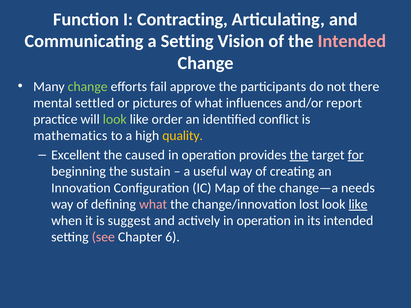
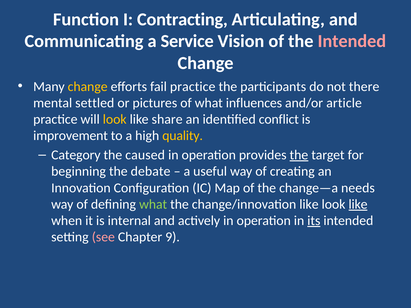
a Setting: Setting -> Service
change at (88, 87) colour: light green -> yellow
fail approve: approve -> practice
report: report -> article
look at (115, 119) colour: light green -> yellow
order: order -> share
mathematics: mathematics -> improvement
Excellent: Excellent -> Category
for underline: present -> none
sustain: sustain -> debate
what at (153, 204) colour: pink -> light green
change/innovation lost: lost -> like
suggest: suggest -> internal
its underline: none -> present
6: 6 -> 9
